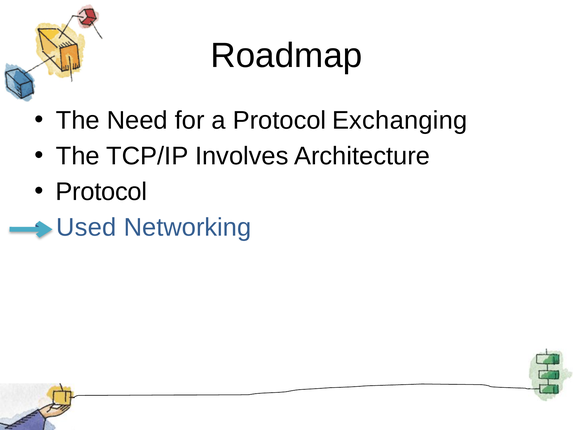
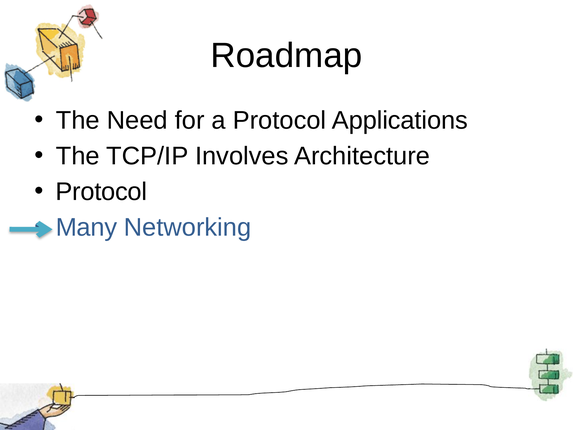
Exchanging: Exchanging -> Applications
Used: Used -> Many
